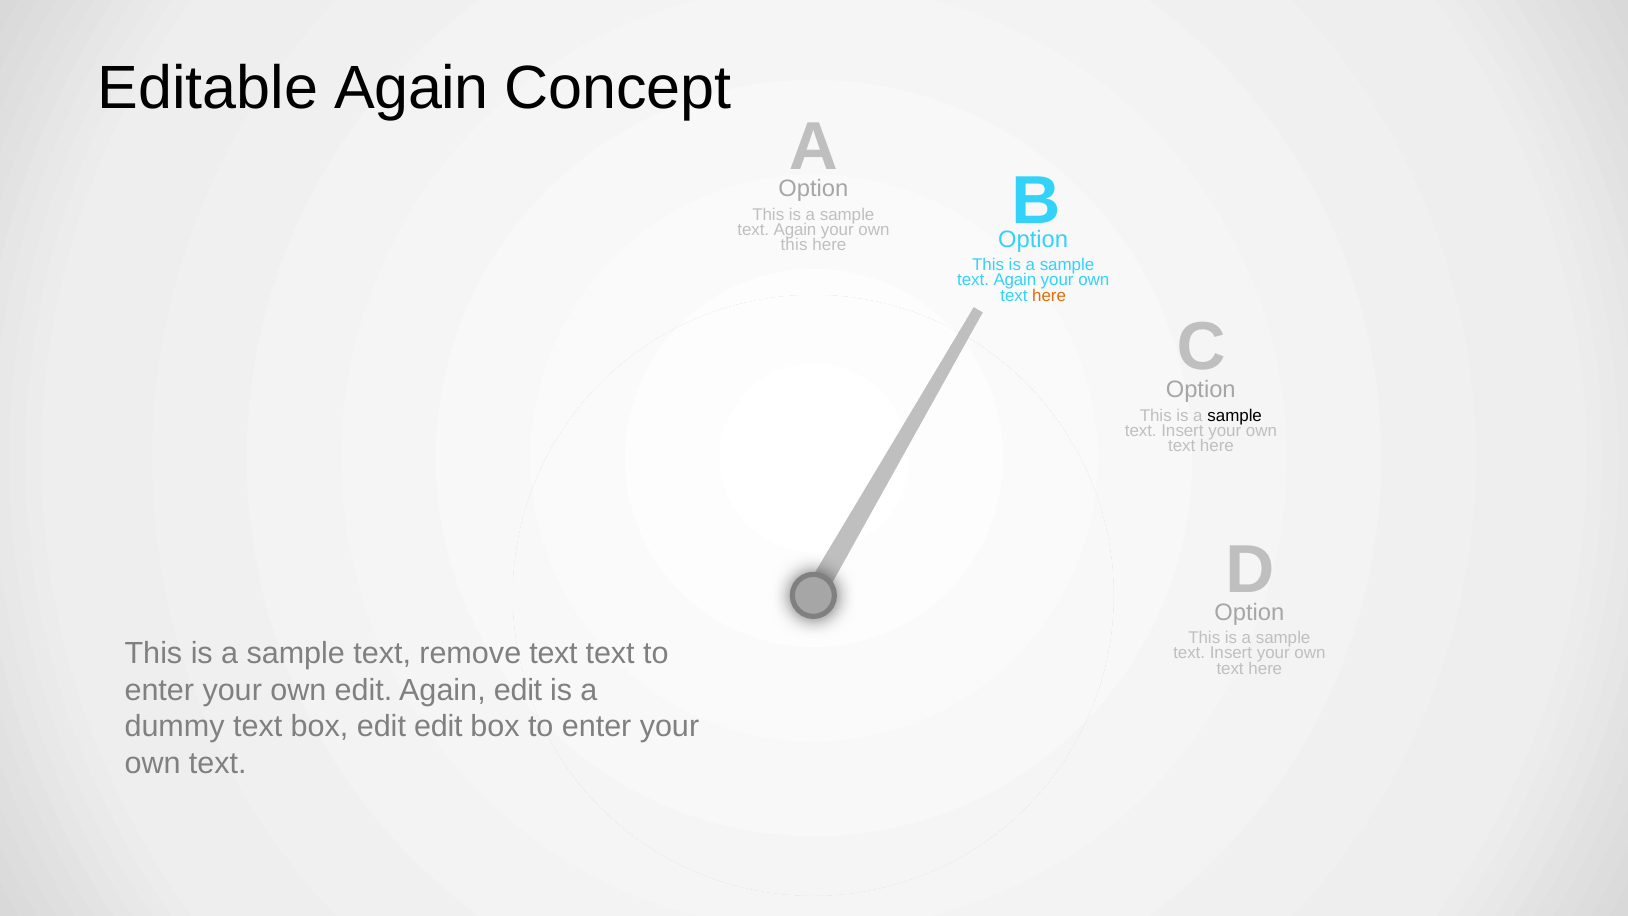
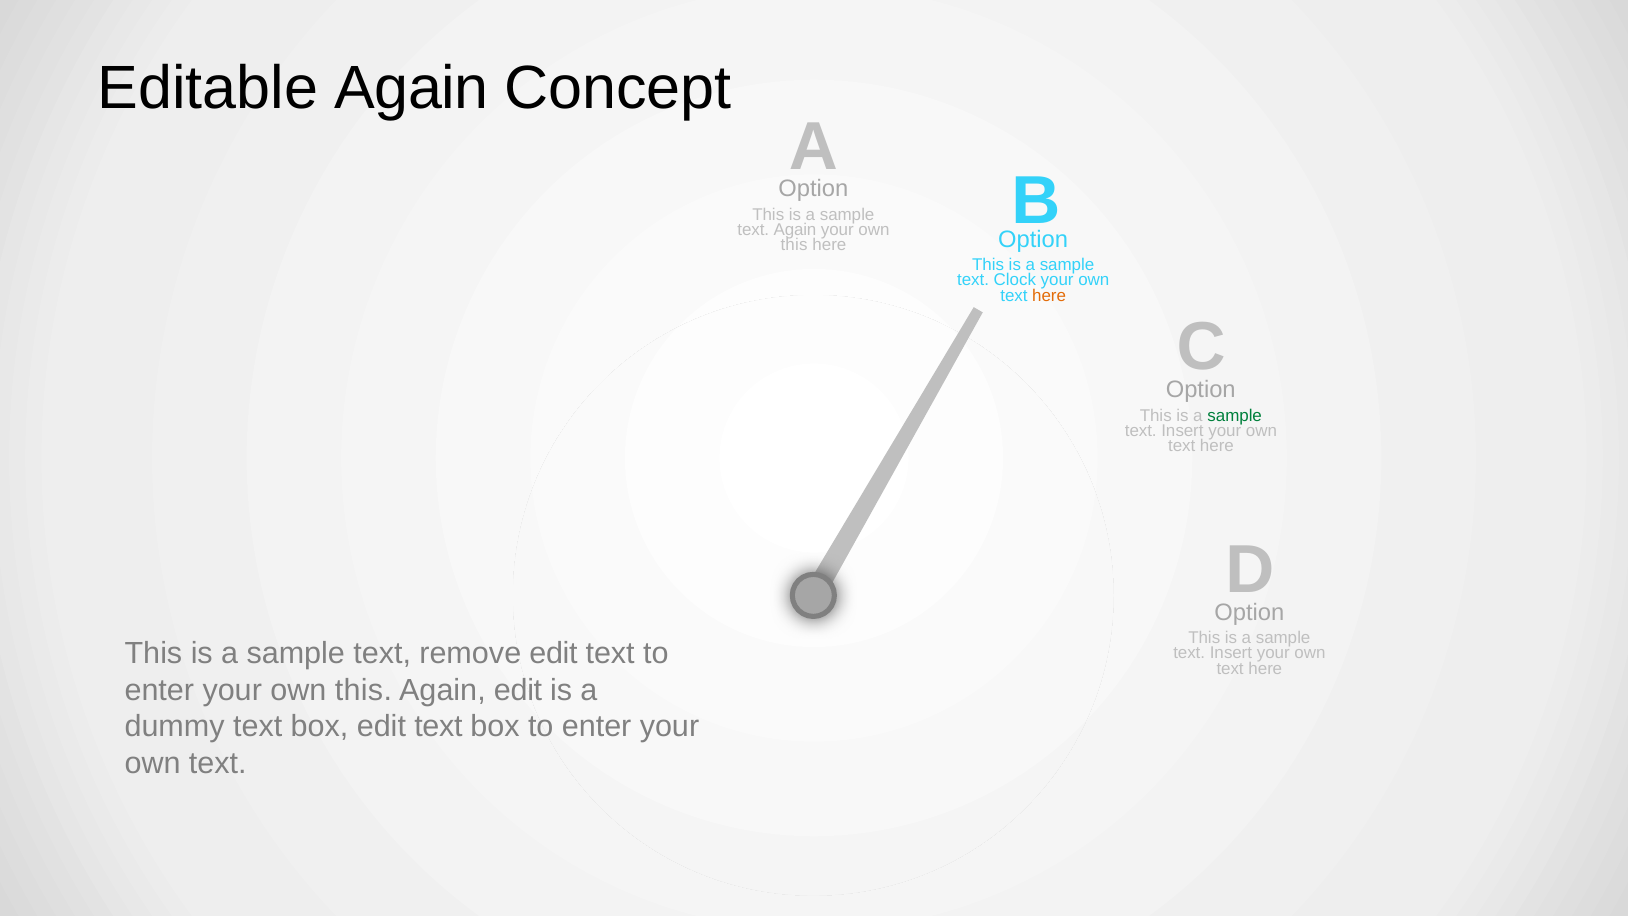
Again at (1015, 280): Again -> Clock
sample at (1235, 416) colour: black -> green
remove text: text -> edit
enter your own edit: edit -> this
box edit edit: edit -> text
